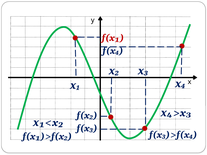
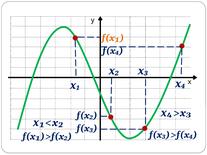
f(x₁ colour: red -> orange
